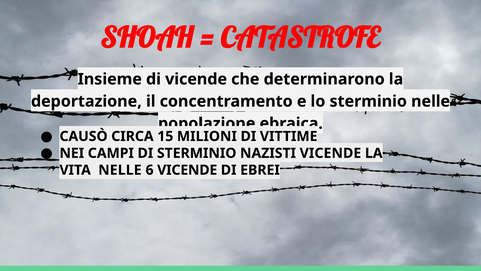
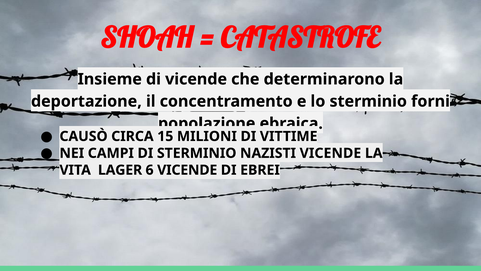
sterminio nelle: nelle -> forni
VITA NELLE: NELLE -> LAGER
